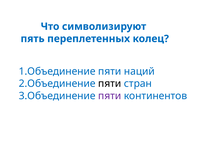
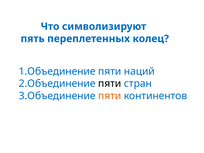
пяти at (110, 96) colour: purple -> orange
